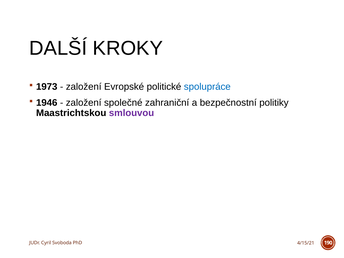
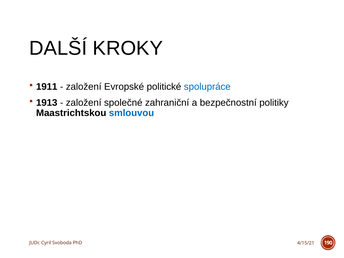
1973: 1973 -> 1911
1946: 1946 -> 1913
smlouvou colour: purple -> blue
